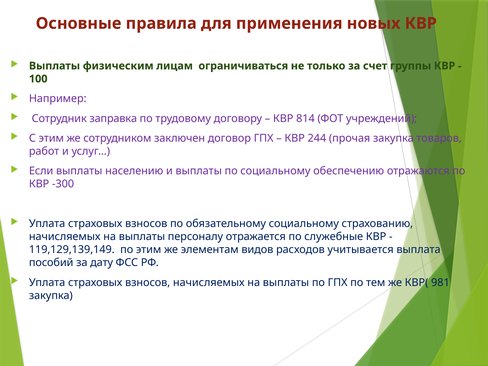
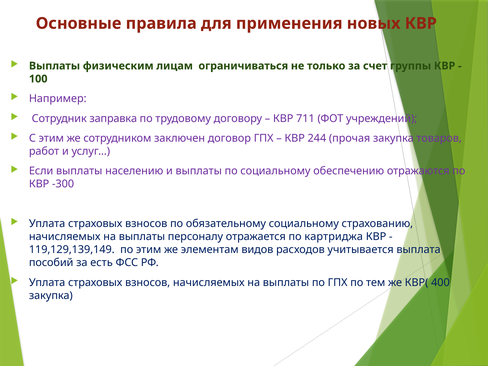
814: 814 -> 711
служебные: служебные -> картриджа
дату: дату -> есть
981: 981 -> 400
